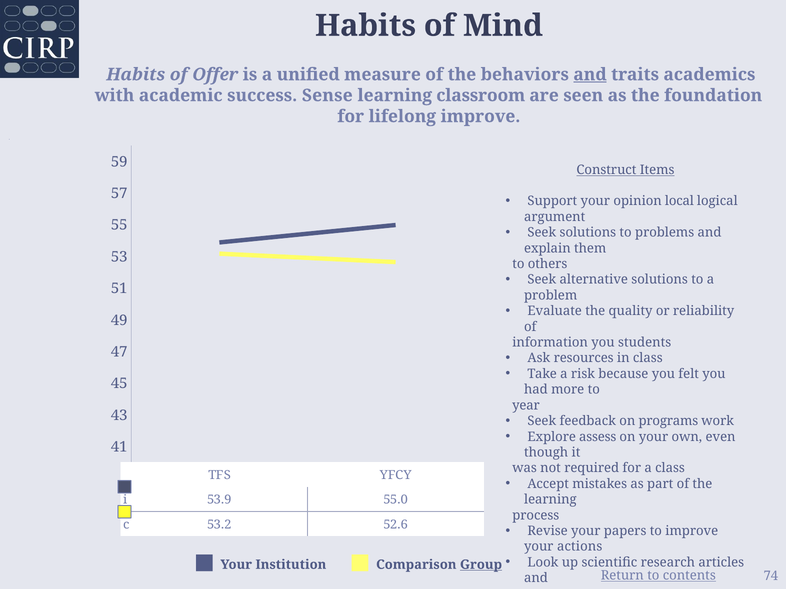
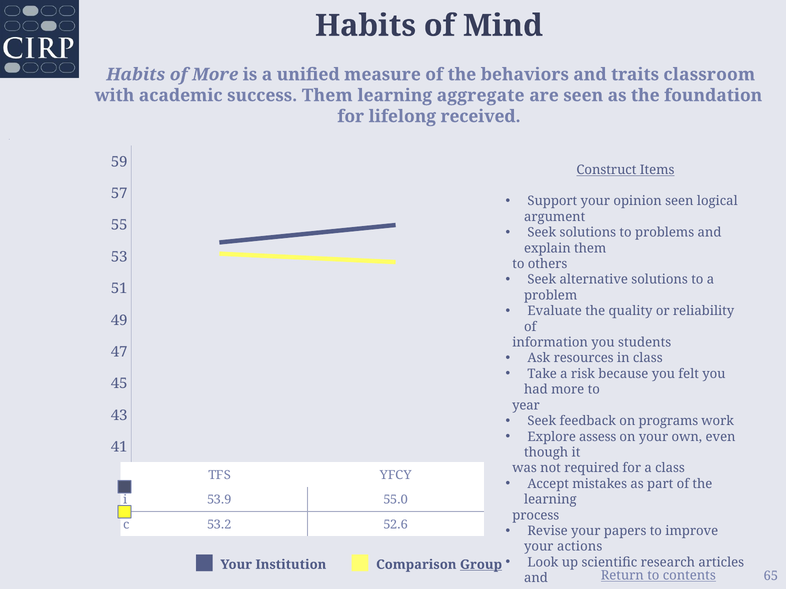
of Offer: Offer -> More
and at (590, 75) underline: present -> none
academics: academics -> classroom
success Sense: Sense -> Them
classroom: classroom -> aggregate
lifelong improve: improve -> received
opinion local: local -> seen
74: 74 -> 65
